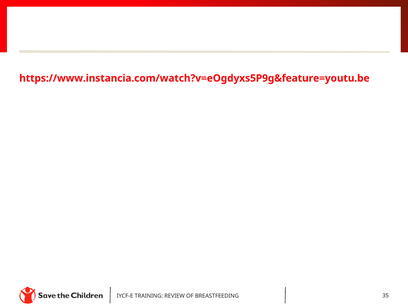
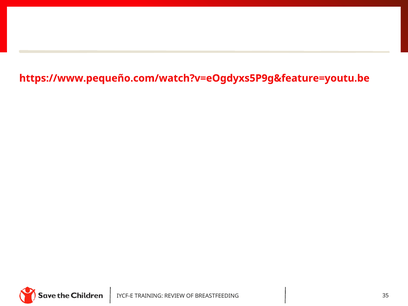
https://www.instancia.com/watch?v=eOgdyxs5P9g&feature=youtu.be: https://www.instancia.com/watch?v=eOgdyxs5P9g&feature=youtu.be -> https://www.pequeño.com/watch?v=eOgdyxs5P9g&feature=youtu.be
